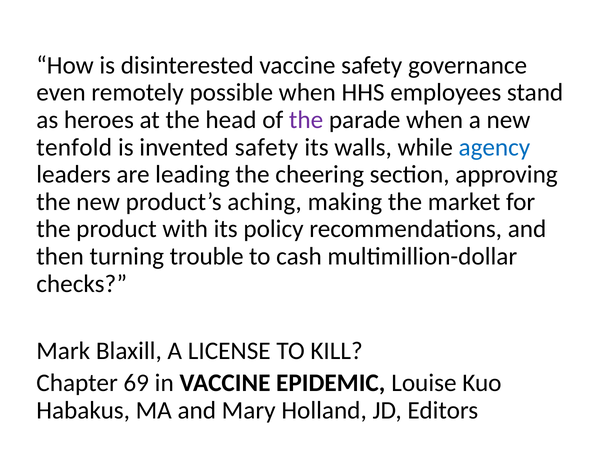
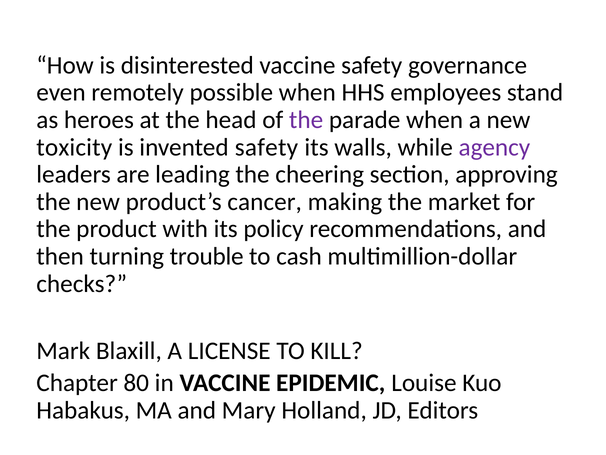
tenfold: tenfold -> toxicity
agency colour: blue -> purple
aching: aching -> cancer
69: 69 -> 80
